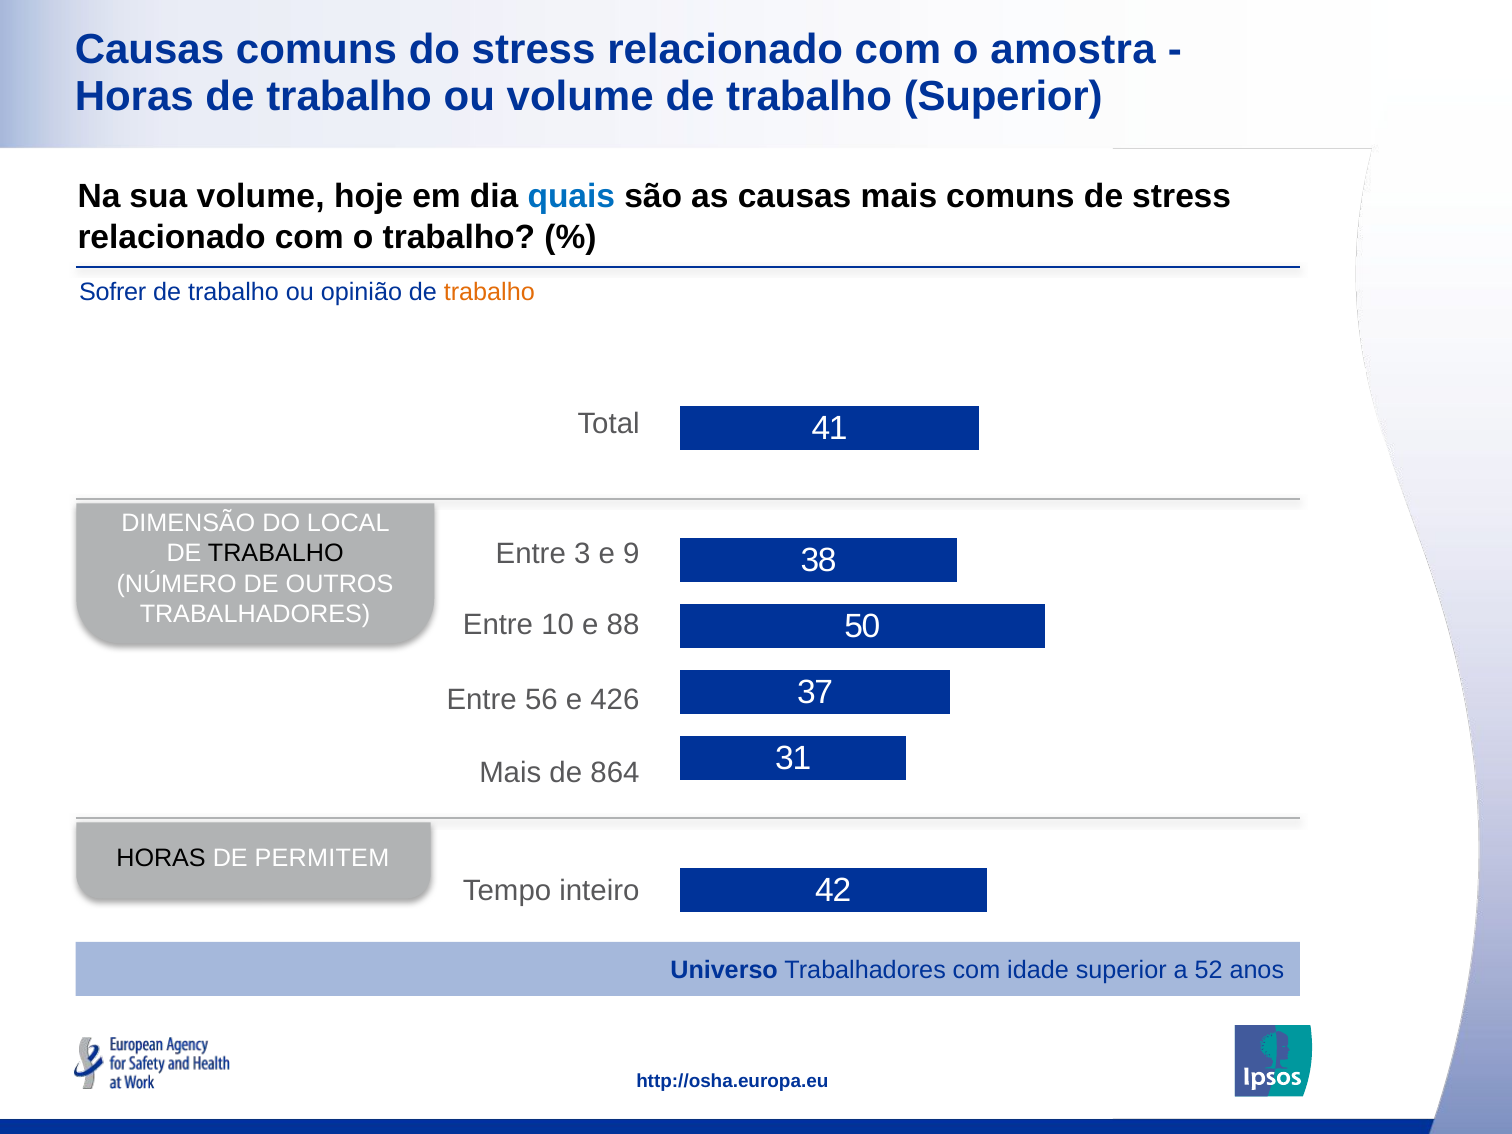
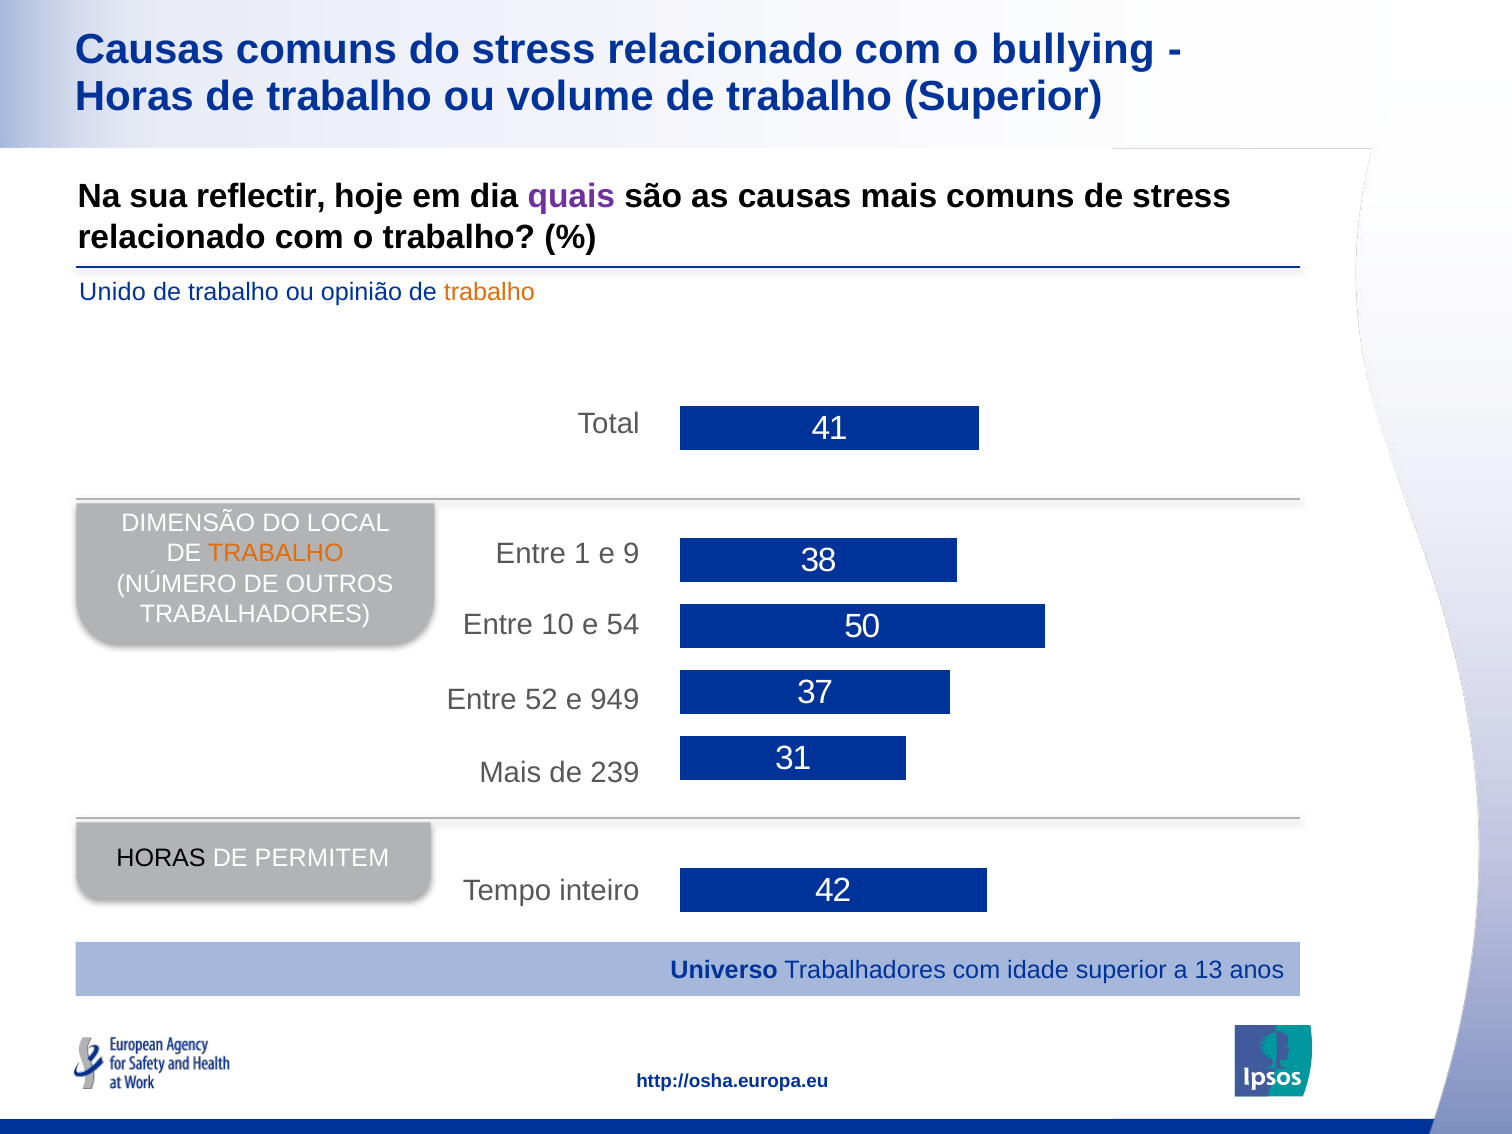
amostra: amostra -> bullying
sua volume: volume -> reflectir
quais colour: blue -> purple
Sofrer: Sofrer -> Unido
3: 3 -> 1
TRABALHO at (276, 554) colour: black -> orange
88: 88 -> 54
56: 56 -> 52
426: 426 -> 949
864: 864 -> 239
52: 52 -> 13
